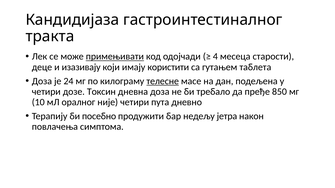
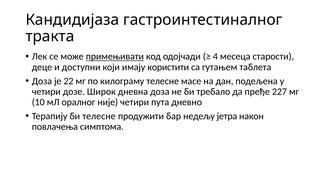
изазивају: изазивају -> доступни
24: 24 -> 22
телесне at (163, 81) underline: present -> none
Токсин: Токсин -> Широк
850: 850 -> 227
би посебно: посебно -> телесне
